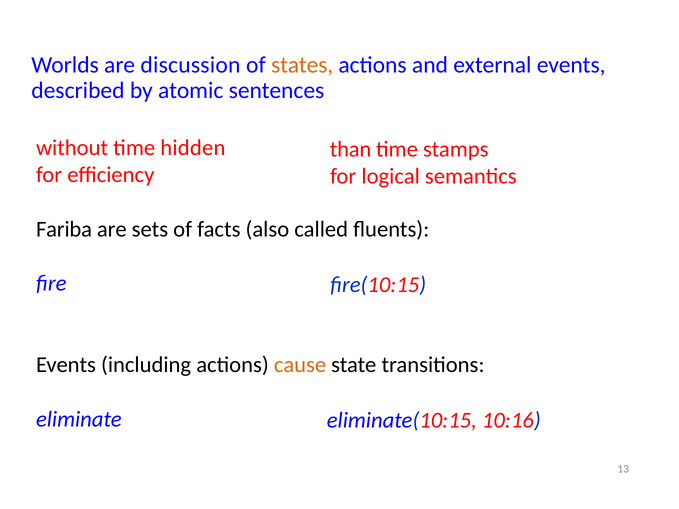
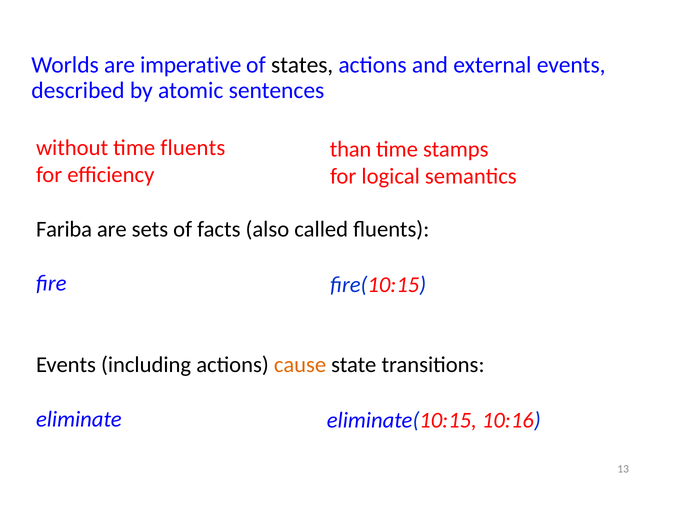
discussion: discussion -> imperative
states colour: orange -> black
time hidden: hidden -> fluents
